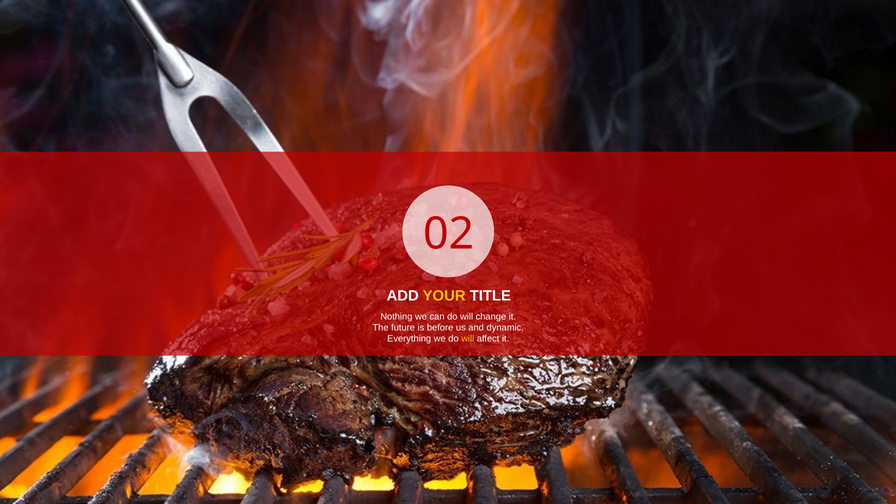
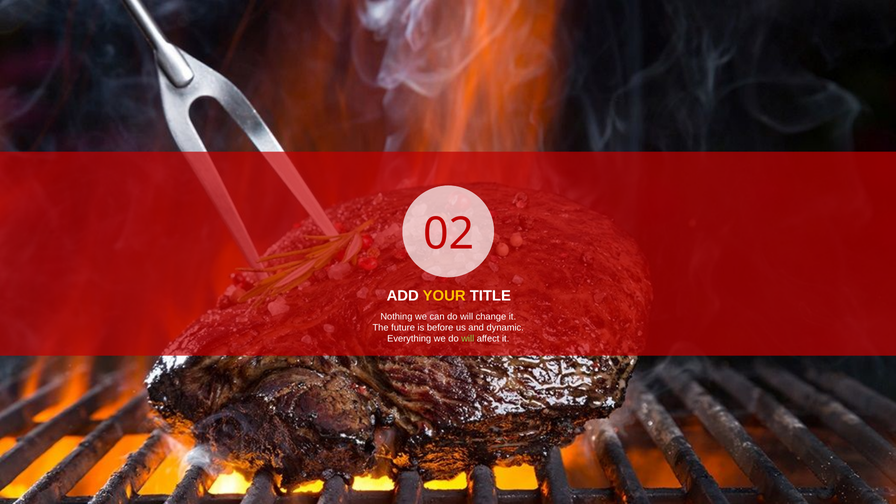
will at (468, 339) colour: yellow -> light green
